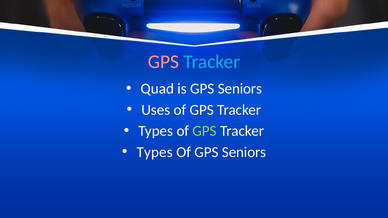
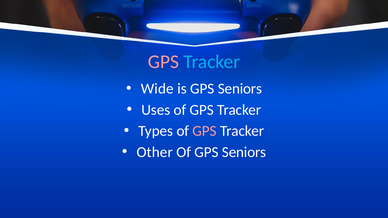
Quad: Quad -> Wide
GPS at (205, 131) colour: light green -> pink
Types at (155, 152): Types -> Other
